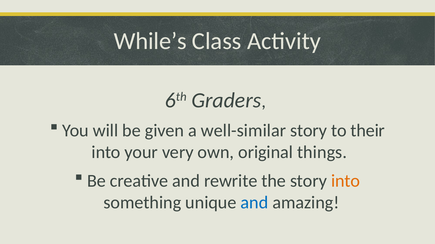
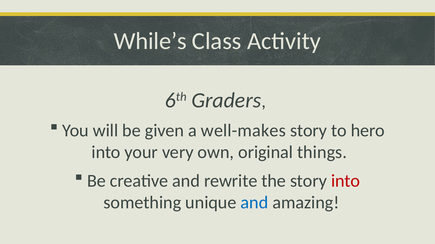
well-similar: well-similar -> well-makes
their: their -> hero
into at (346, 181) colour: orange -> red
